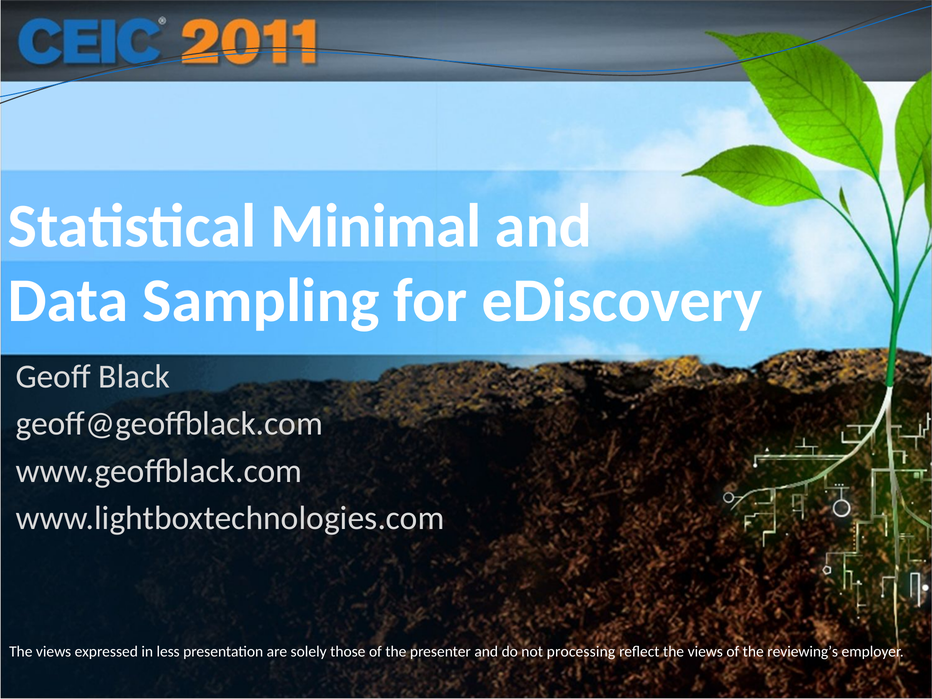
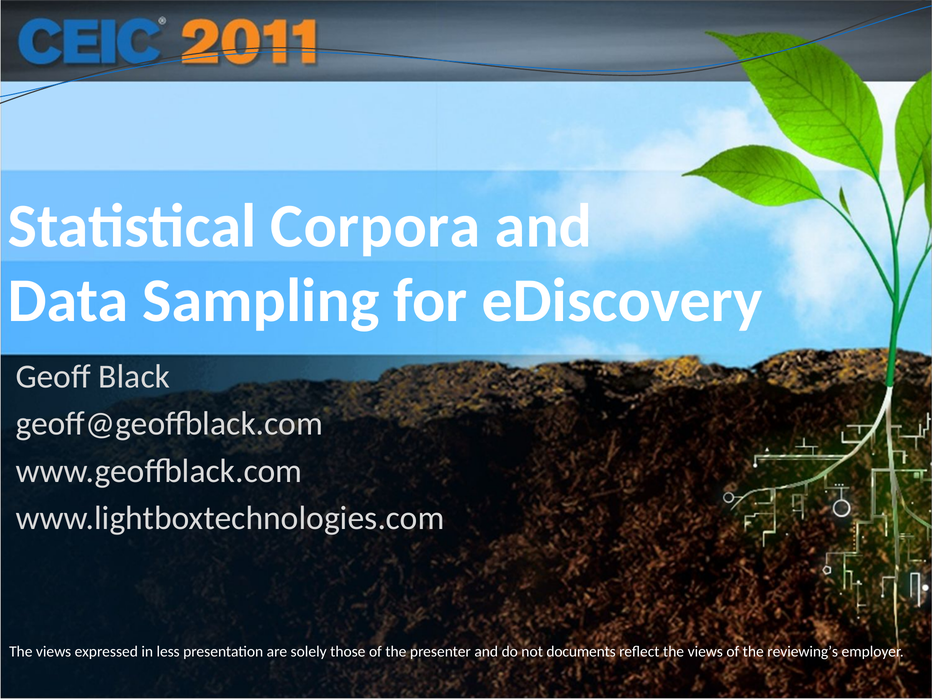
Minimal: Minimal -> Corpora
processing: processing -> documents
